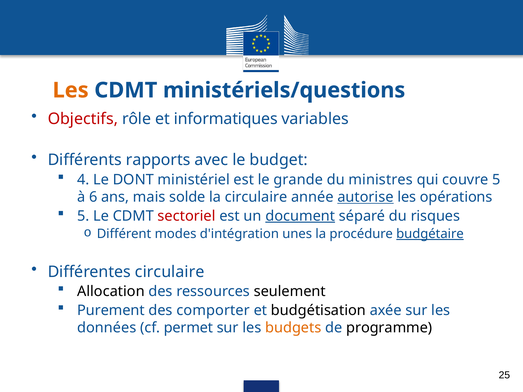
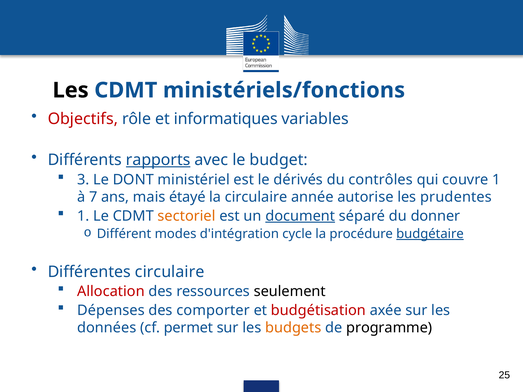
Les at (71, 90) colour: orange -> black
ministériels/questions: ministériels/questions -> ministériels/fonctions
rapports underline: none -> present
4: 4 -> 3
grande: grande -> dérivés
ministres: ministres -> contrôles
couvre 5: 5 -> 1
6: 6 -> 7
solde: solde -> étayé
autorise underline: present -> none
opérations: opérations -> prudentes
5 at (83, 216): 5 -> 1
sectoriel colour: red -> orange
risques: risques -> donner
unes: unes -> cycle
Allocation colour: black -> red
Purement: Purement -> Dépenses
budgétisation colour: black -> red
